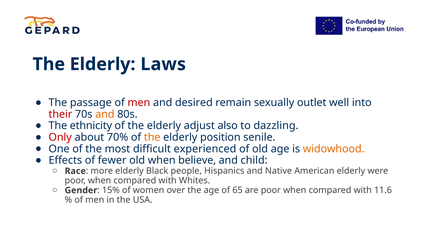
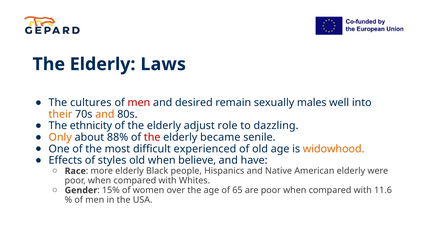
passage: passage -> cultures
outlet: outlet -> males
their colour: red -> orange
also: also -> role
Only colour: red -> orange
70%: 70% -> 88%
the at (152, 137) colour: orange -> red
position: position -> became
fewer: fewer -> styles
child: child -> have
